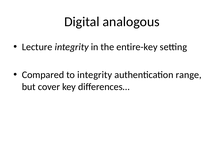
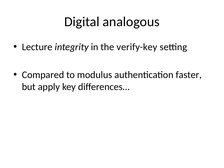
entire-key: entire-key -> verify-key
to integrity: integrity -> modulus
range: range -> faster
cover: cover -> apply
